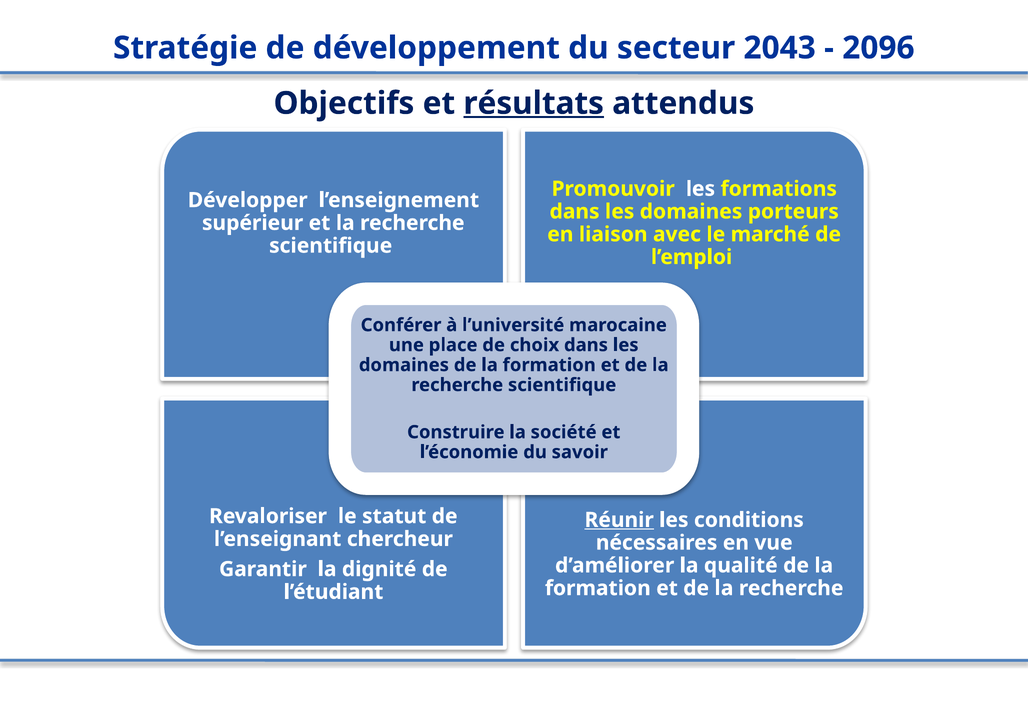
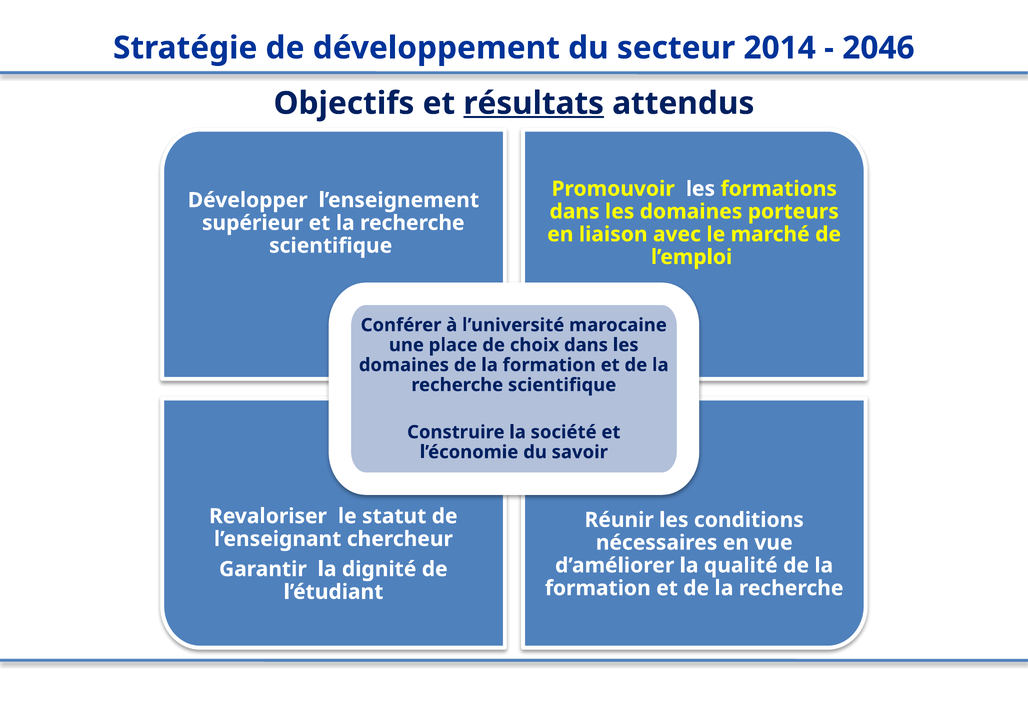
2043: 2043 -> 2014
2096: 2096 -> 2046
Réunir underline: present -> none
